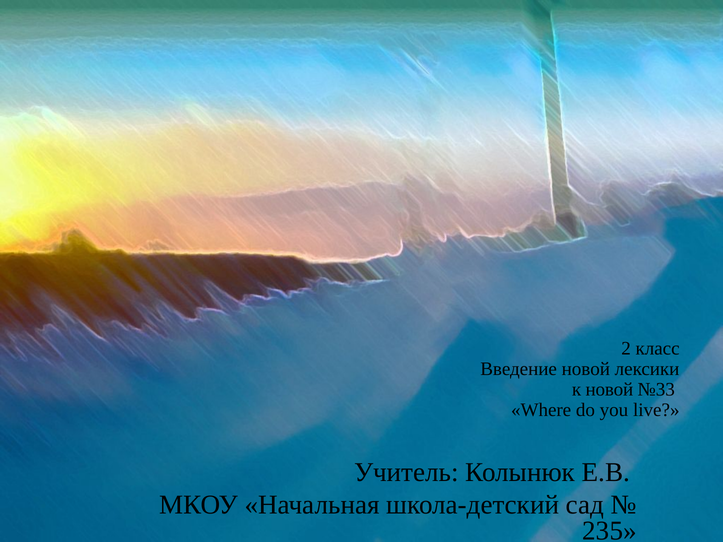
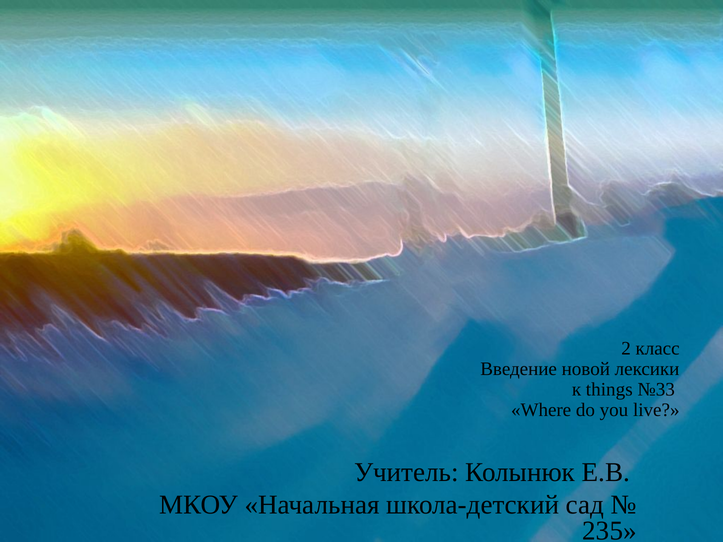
к новой: новой -> things
